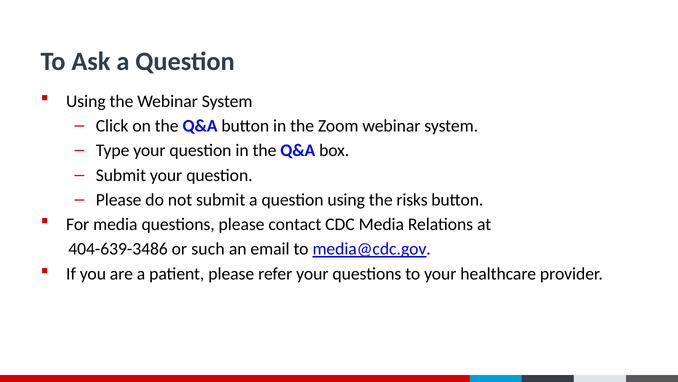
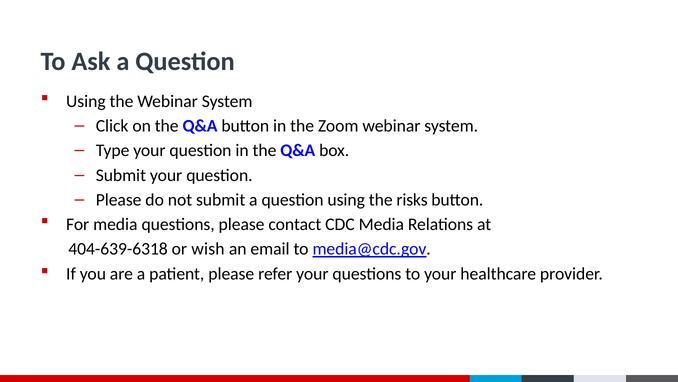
404-639-3486: 404-639-3486 -> 404-639-6318
such: such -> wish
